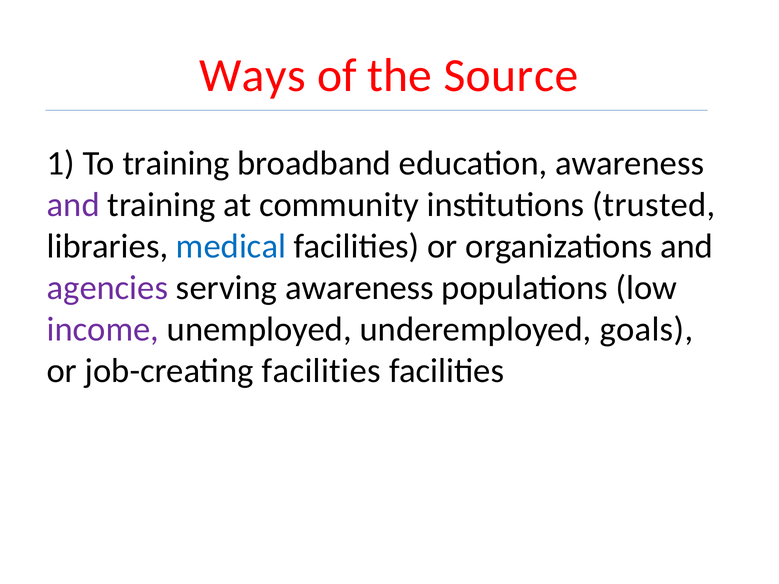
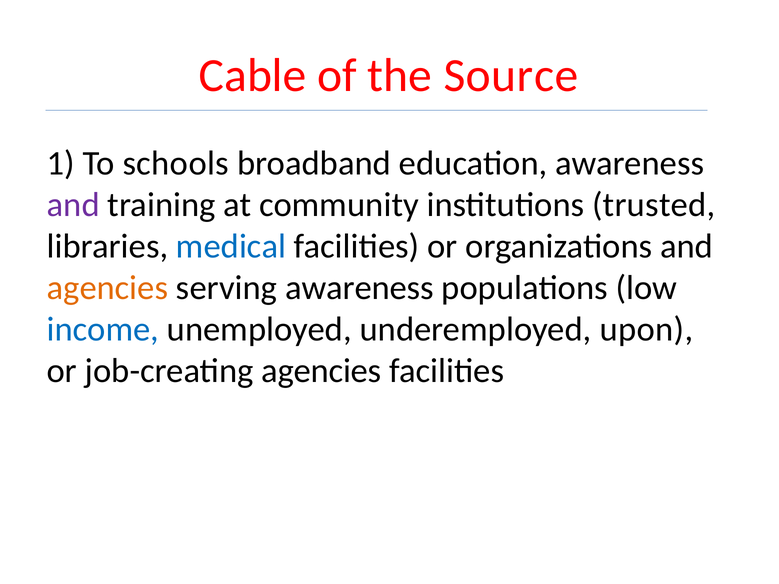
Ways: Ways -> Cable
To training: training -> schools
agencies at (107, 288) colour: purple -> orange
income colour: purple -> blue
goals: goals -> upon
job-creating facilities: facilities -> agencies
